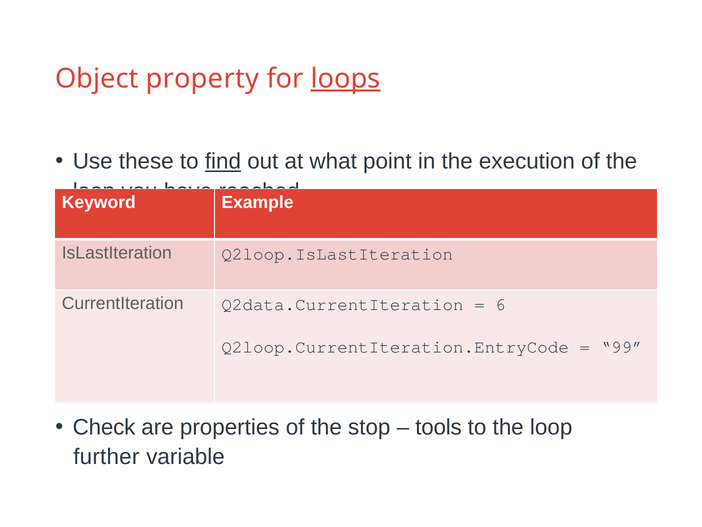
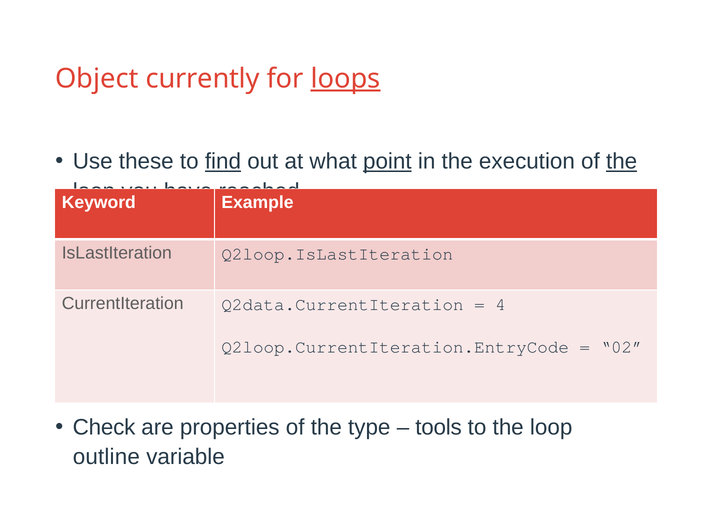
property: property -> currently
point underline: none -> present
the at (622, 161) underline: none -> present
6: 6 -> 4
99: 99 -> 02
stop: stop -> type
further: further -> outline
